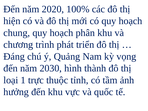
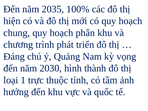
2020: 2020 -> 2035
